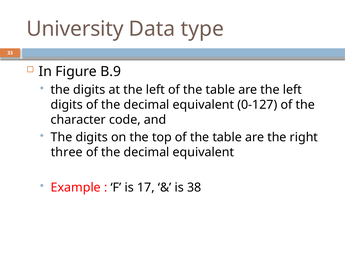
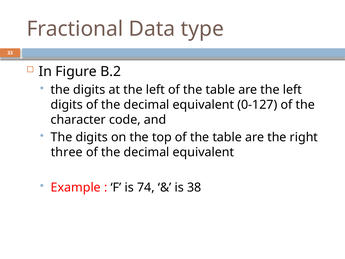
University: University -> Fractional
B.9: B.9 -> B.2
17: 17 -> 74
